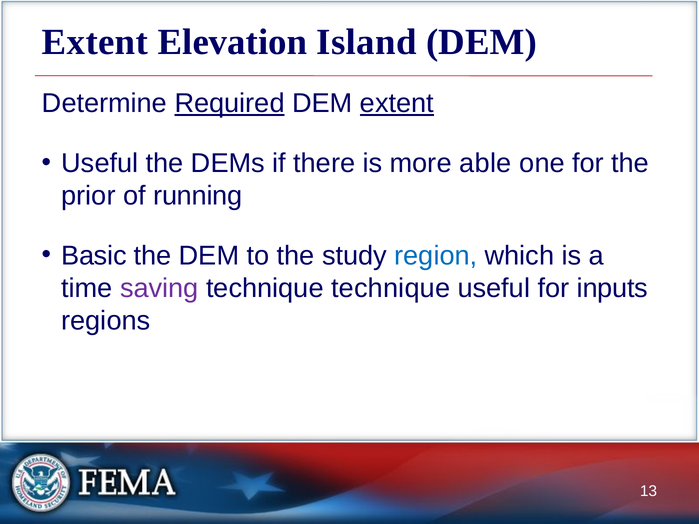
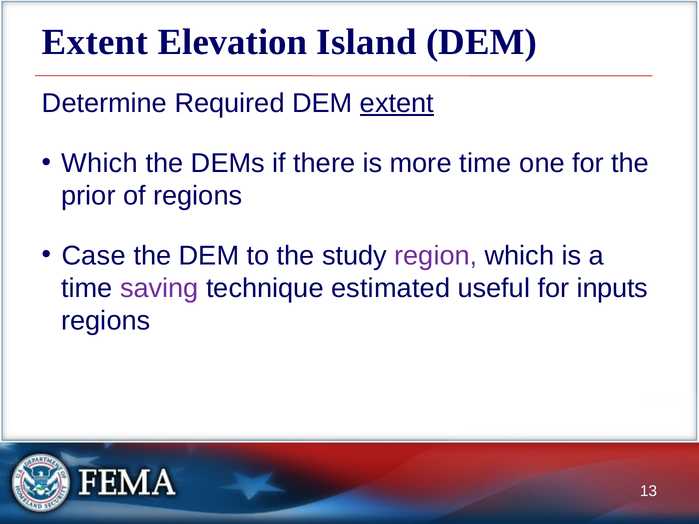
Required underline: present -> none
Useful at (100, 163): Useful -> Which
more able: able -> time
of running: running -> regions
Basic: Basic -> Case
region colour: blue -> purple
technique technique: technique -> estimated
